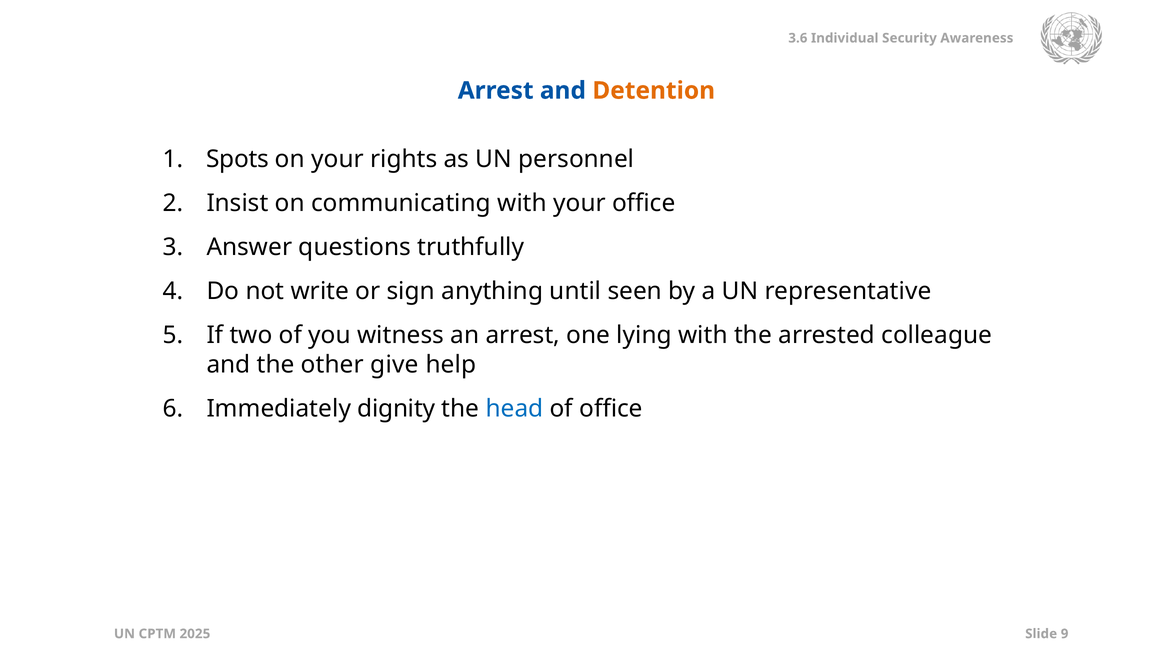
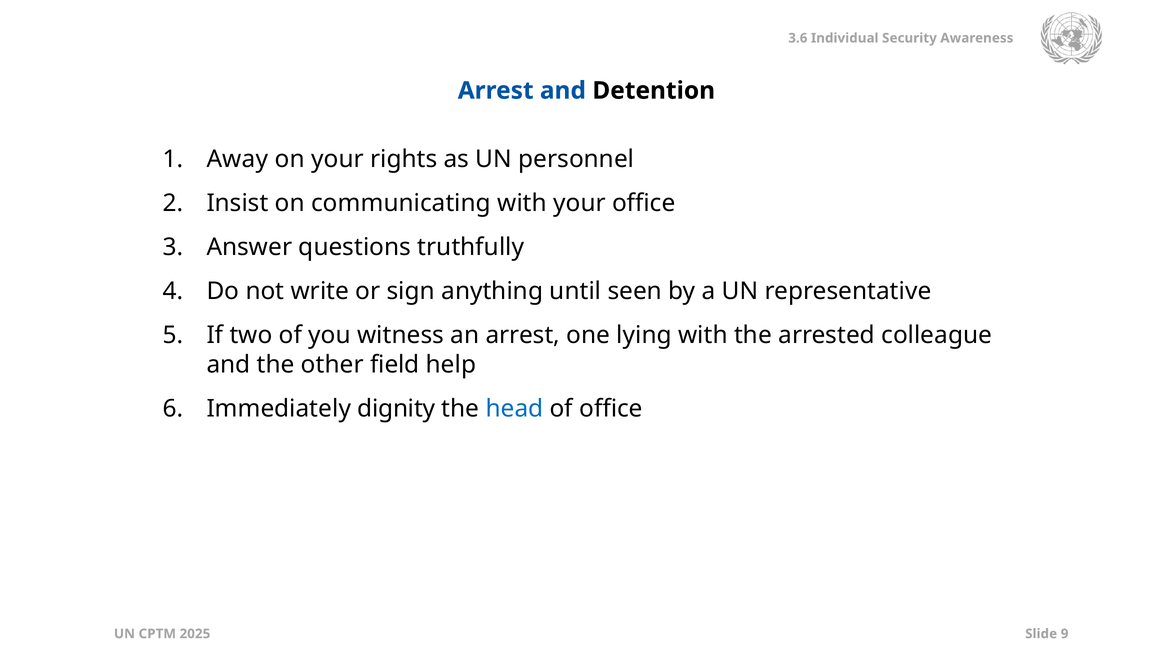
Detention colour: orange -> black
Spots: Spots -> Away
give: give -> field
